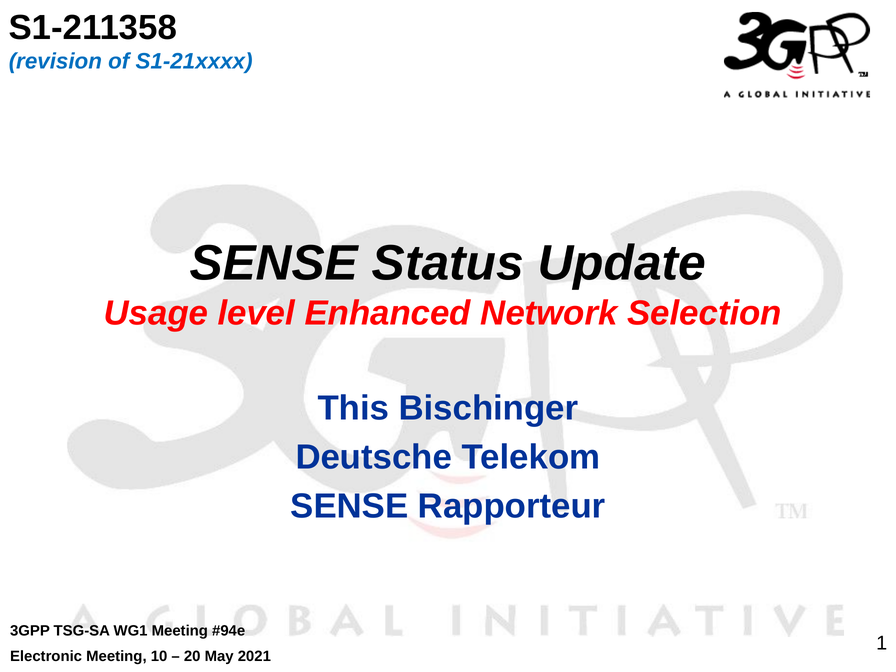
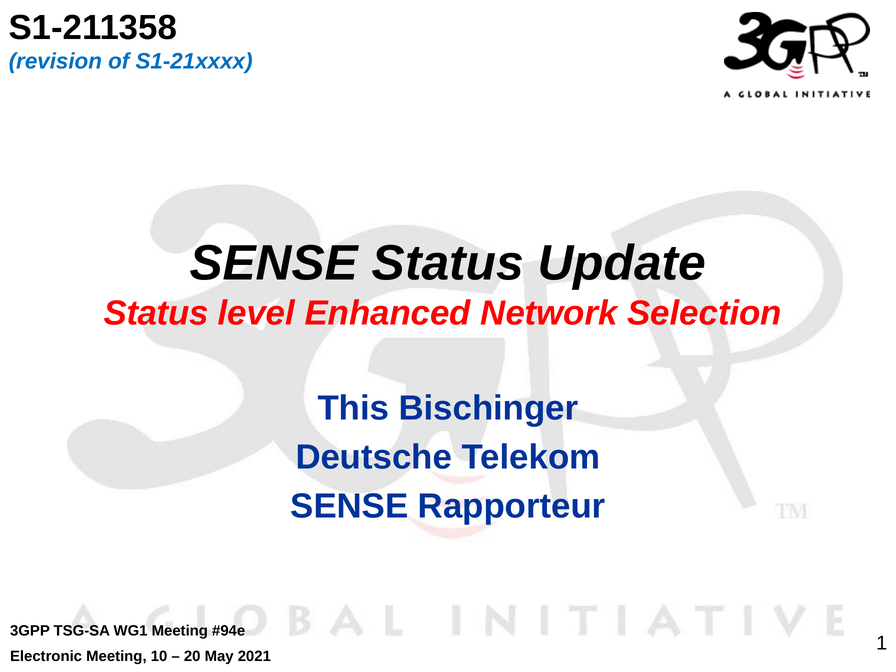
Usage at (156, 313): Usage -> Status
